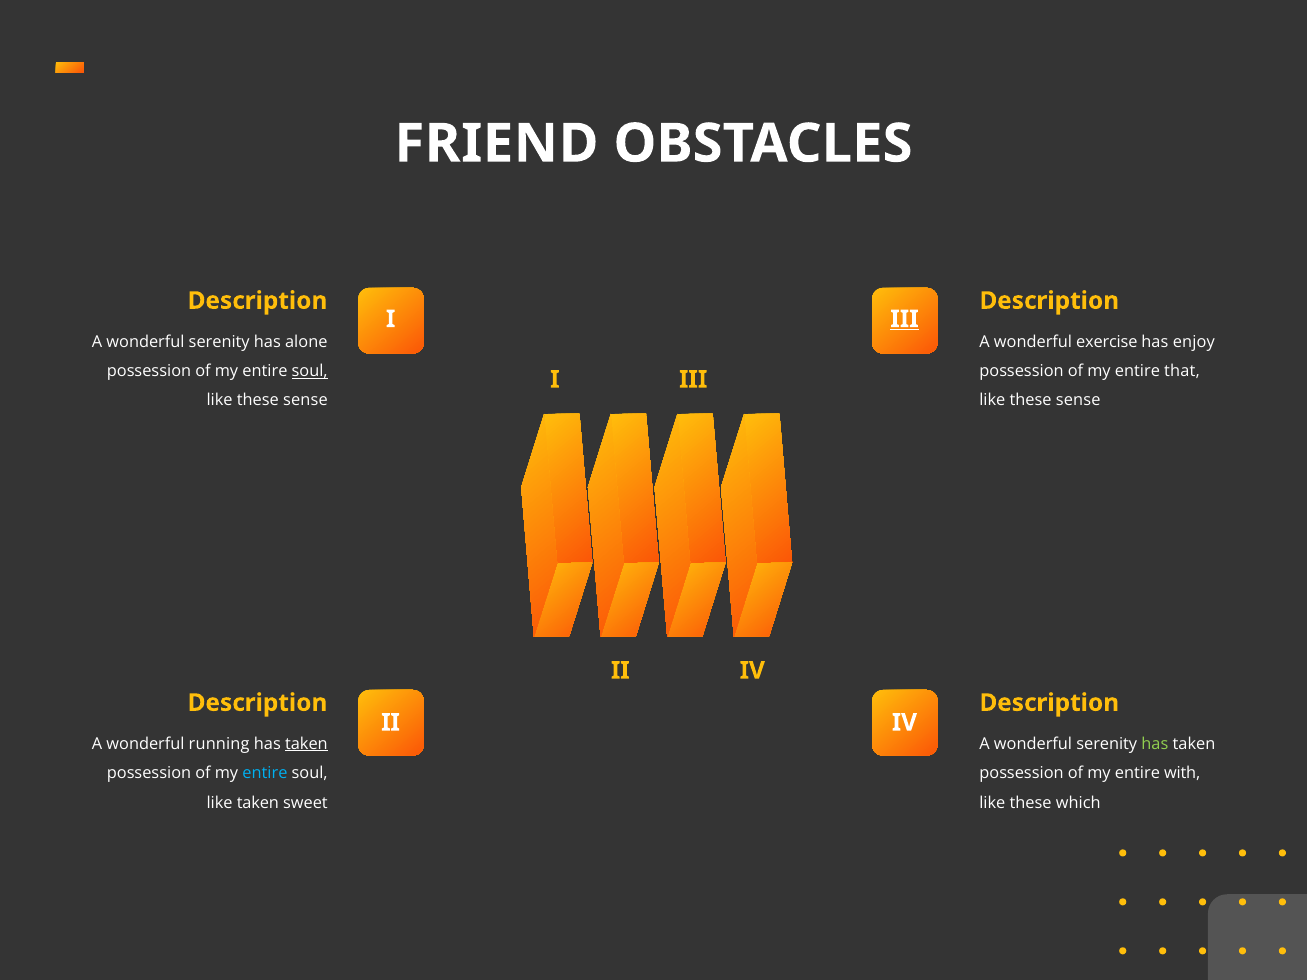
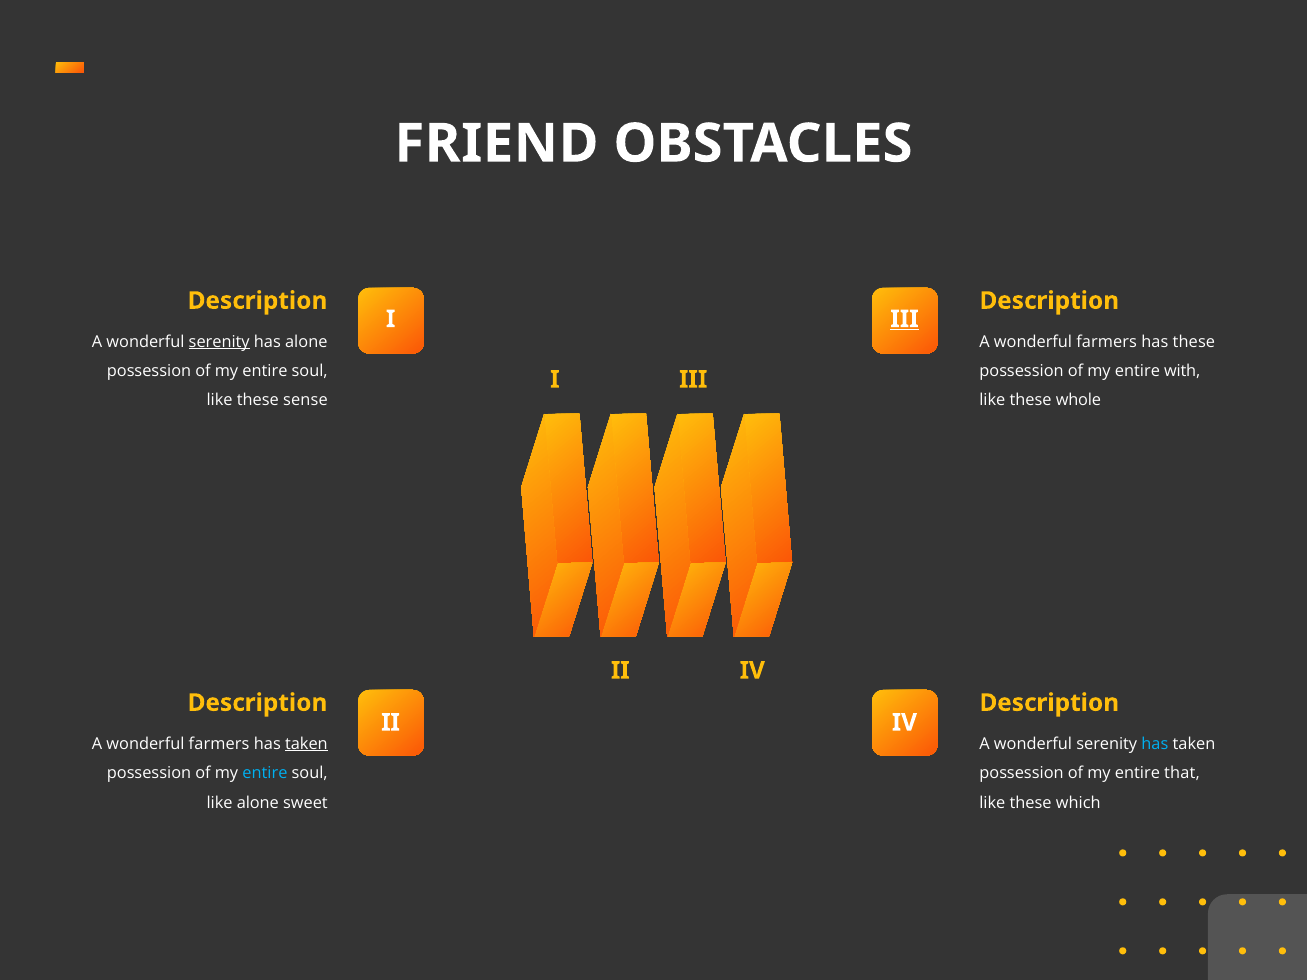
serenity at (219, 342) underline: none -> present
exercise at (1107, 342): exercise -> farmers
has enjoy: enjoy -> these
soul at (310, 371) underline: present -> none
that: that -> with
sense at (1078, 401): sense -> whole
running at (219, 744): running -> farmers
has at (1155, 744) colour: light green -> light blue
with: with -> that
like taken: taken -> alone
